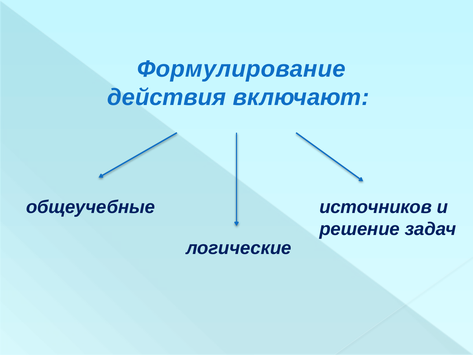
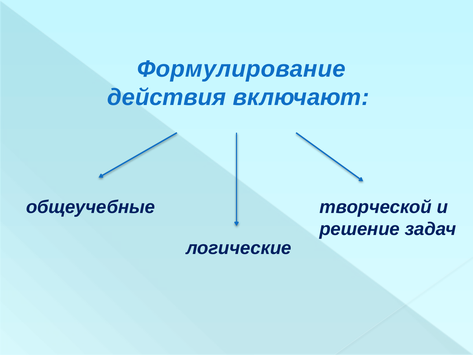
источников: источников -> творческой
